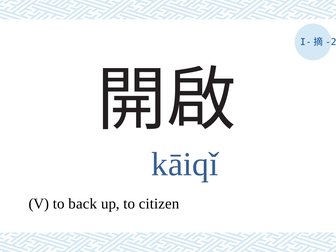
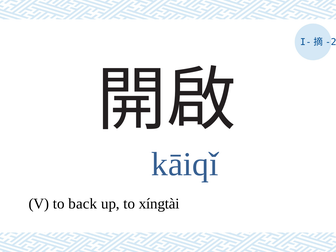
citizen: citizen -> xíngtài
